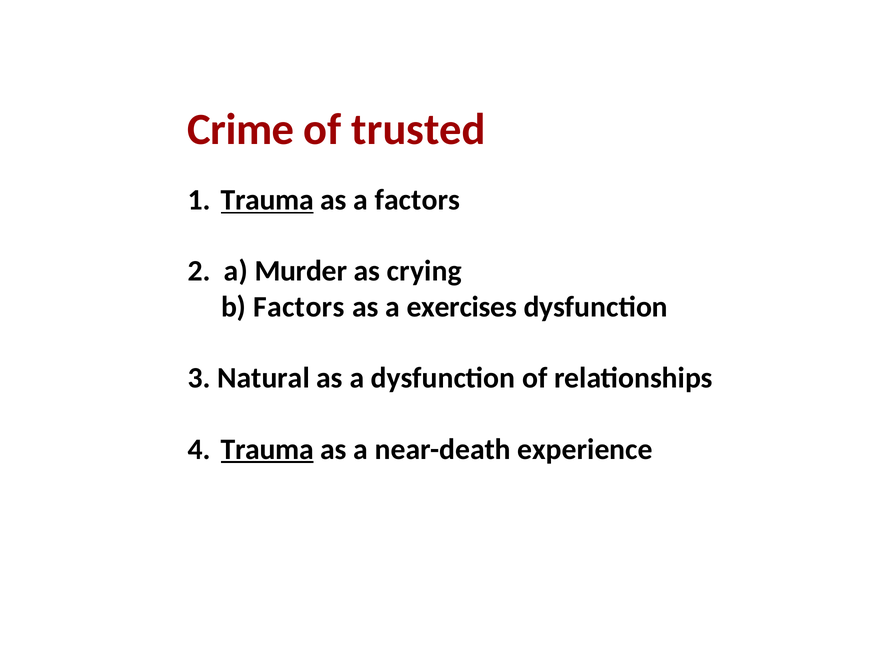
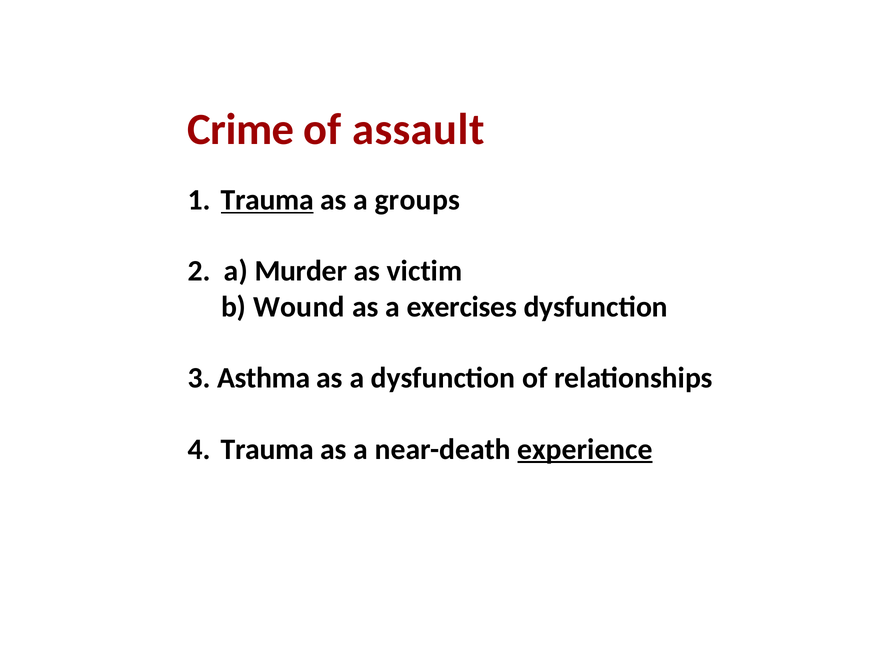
trusted: trusted -> assault
a factors: factors -> groups
crying: crying -> victim
b Factors: Factors -> Wound
Natural: Natural -> Asthma
Trauma at (267, 449) underline: present -> none
experience underline: none -> present
